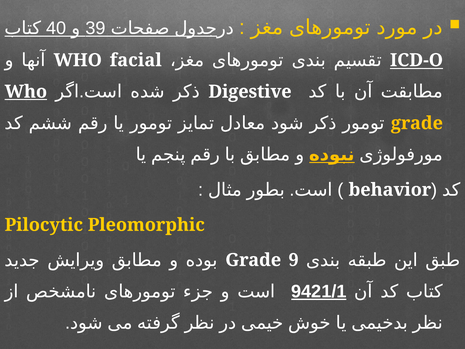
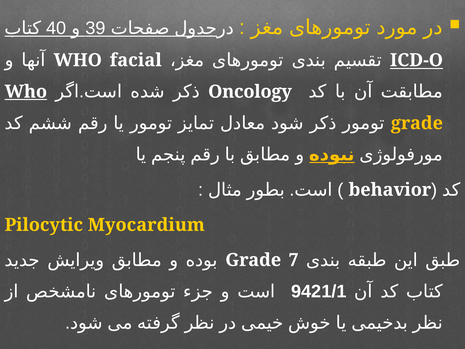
Digestive: Digestive -> Oncology
Pleomorphic: Pleomorphic -> Myocardium
9: 9 -> 7
9421/1 underline: present -> none
